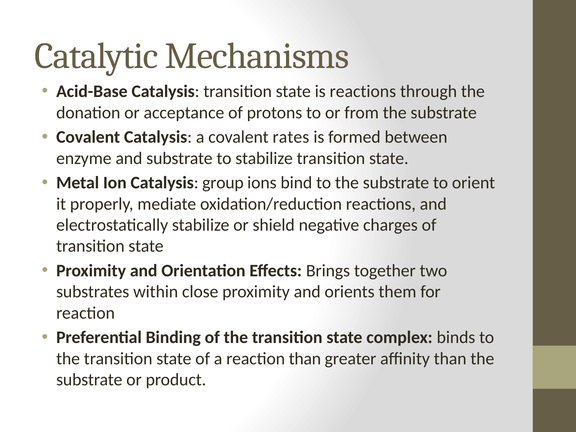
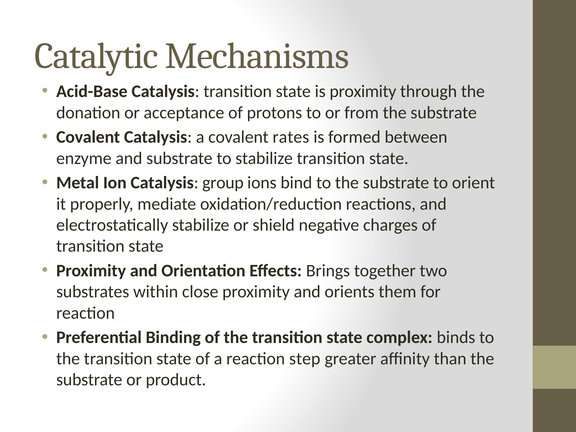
is reactions: reactions -> proximity
reaction than: than -> step
